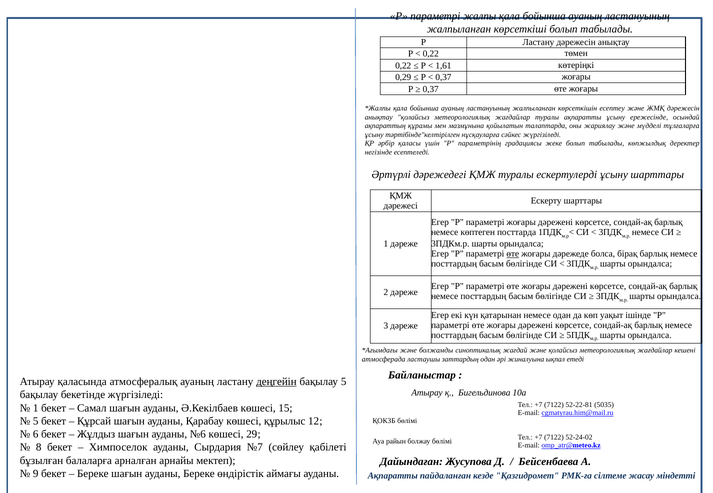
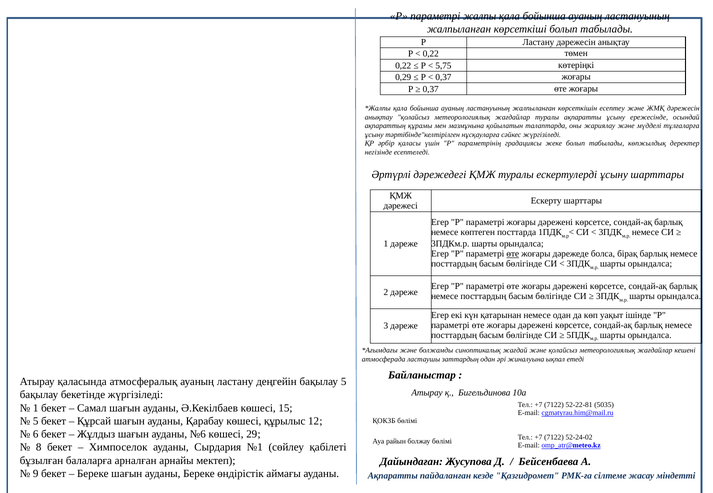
1,61: 1,61 -> 5,75
деңгейін underline: present -> none
№7: №7 -> №1
